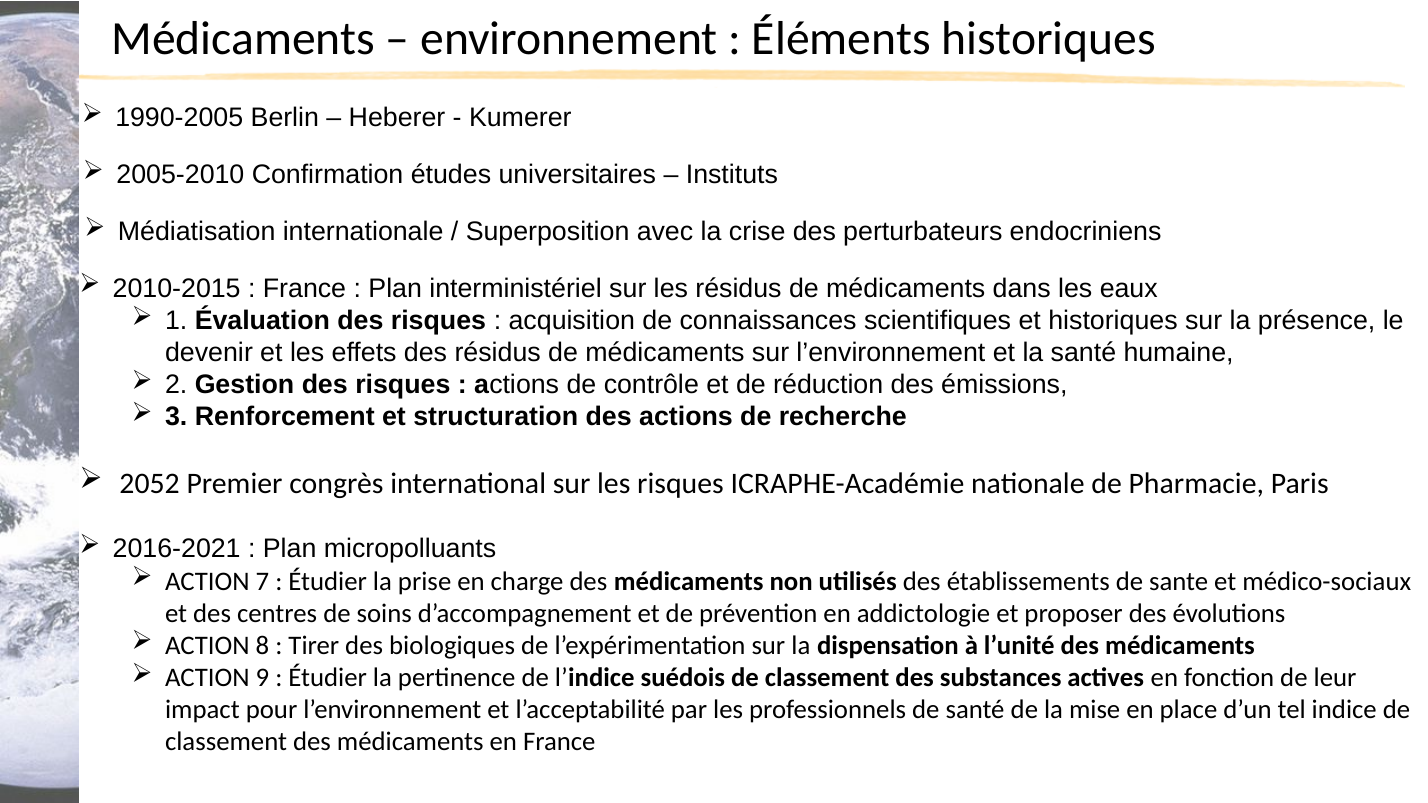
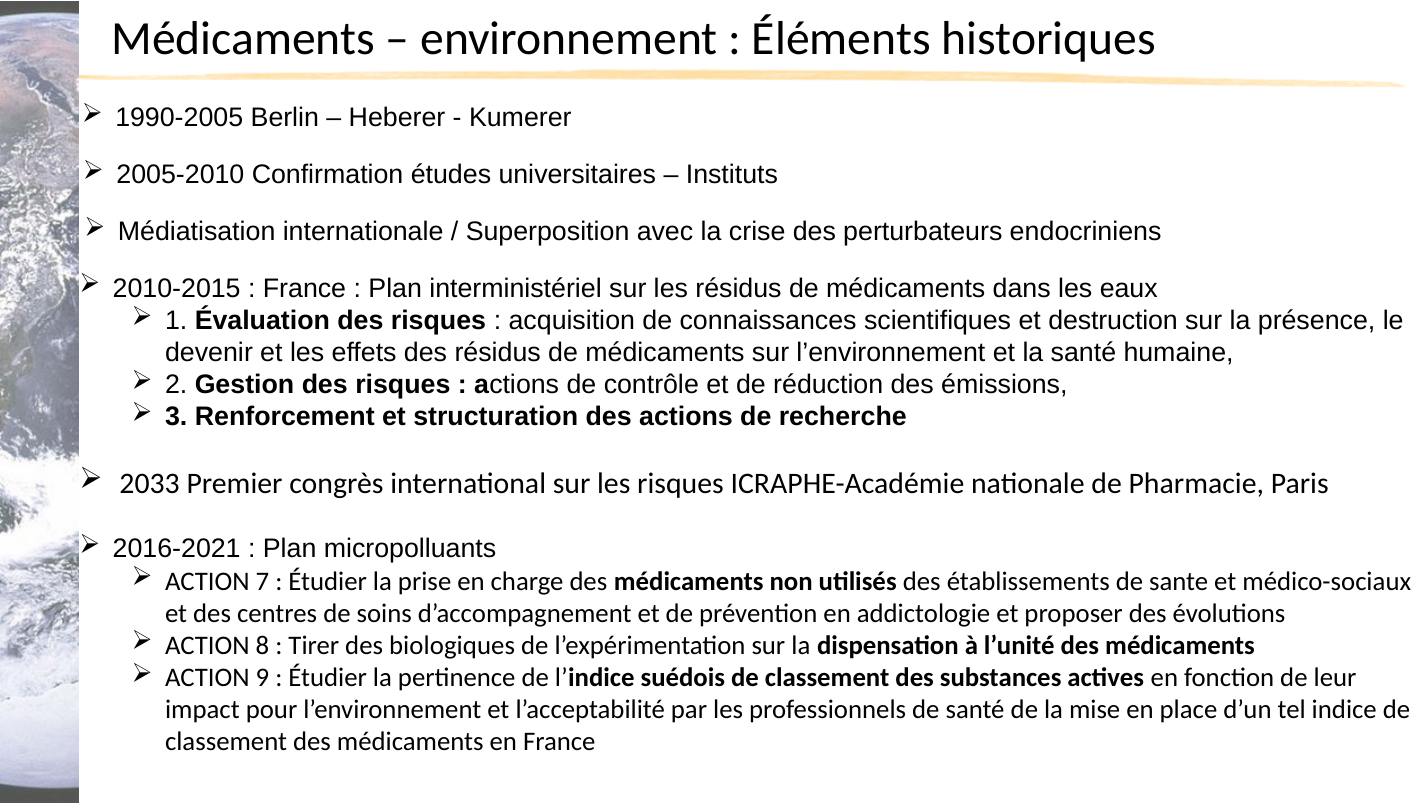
et historiques: historiques -> destruction
2052: 2052 -> 2033
